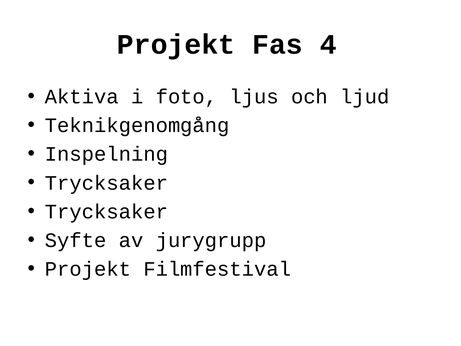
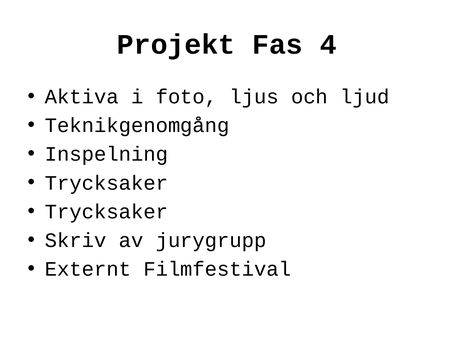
Syfte: Syfte -> Skriv
Projekt at (88, 269): Projekt -> Externt
